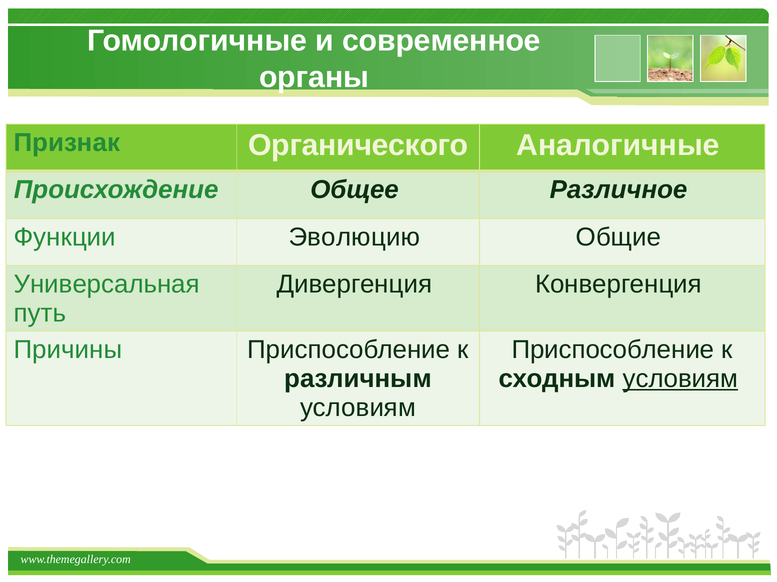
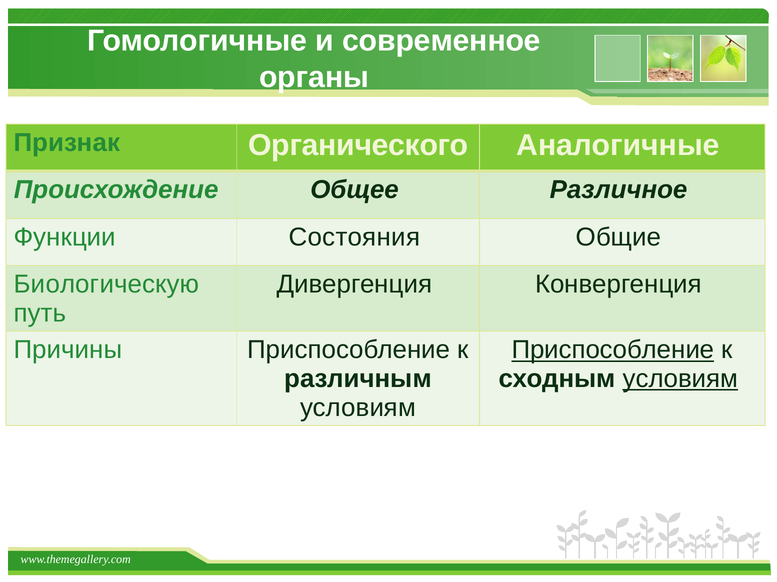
Эволюцию: Эволюцию -> Состояния
Универсальная: Универсальная -> Биологическую
Приспособление at (613, 350) underline: none -> present
